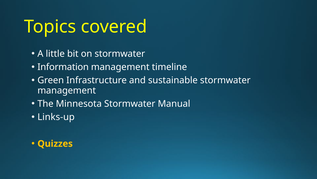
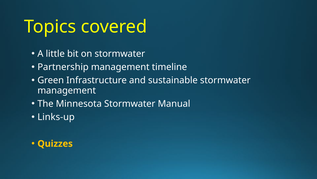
Information: Information -> Partnership
